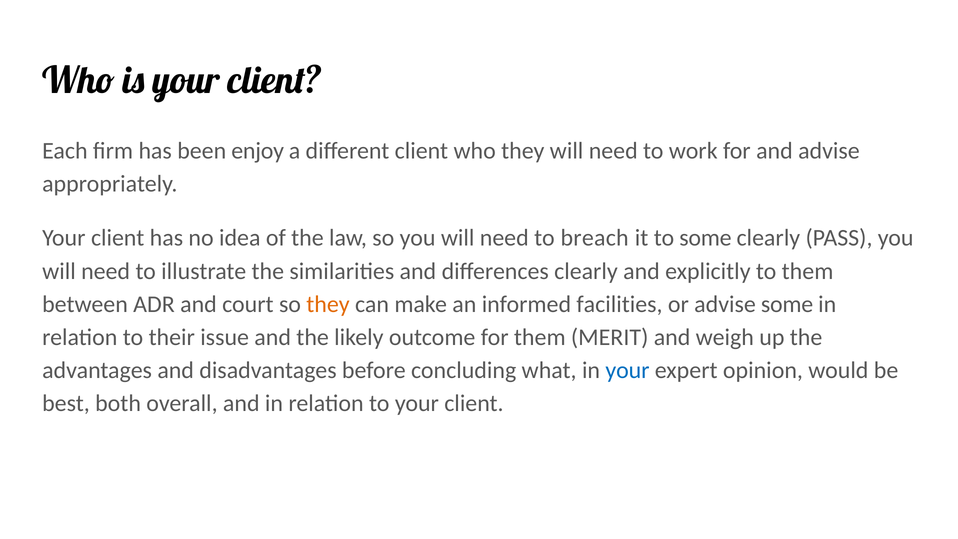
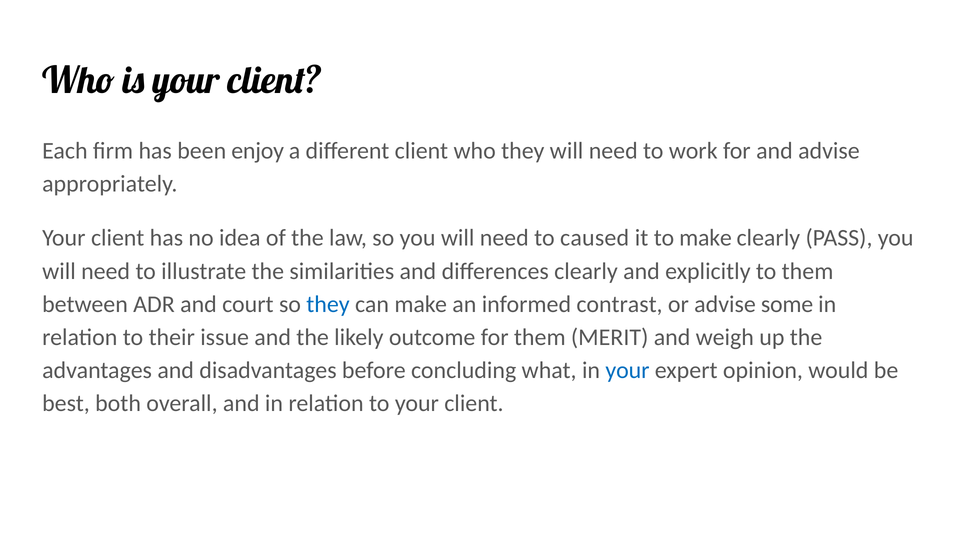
breach: breach -> caused
to some: some -> make
they at (328, 304) colour: orange -> blue
facilities: facilities -> contrast
